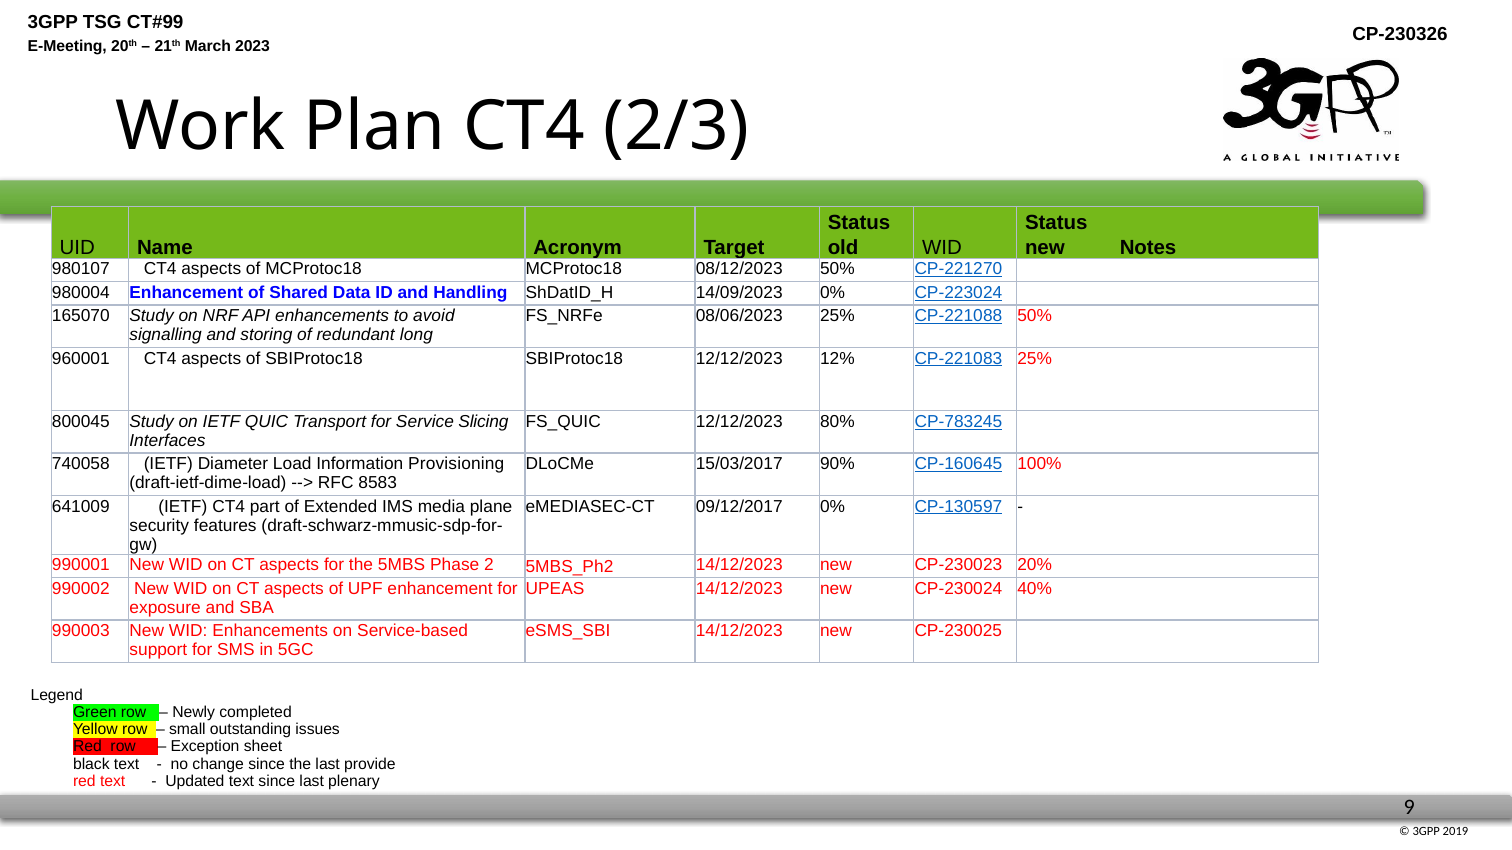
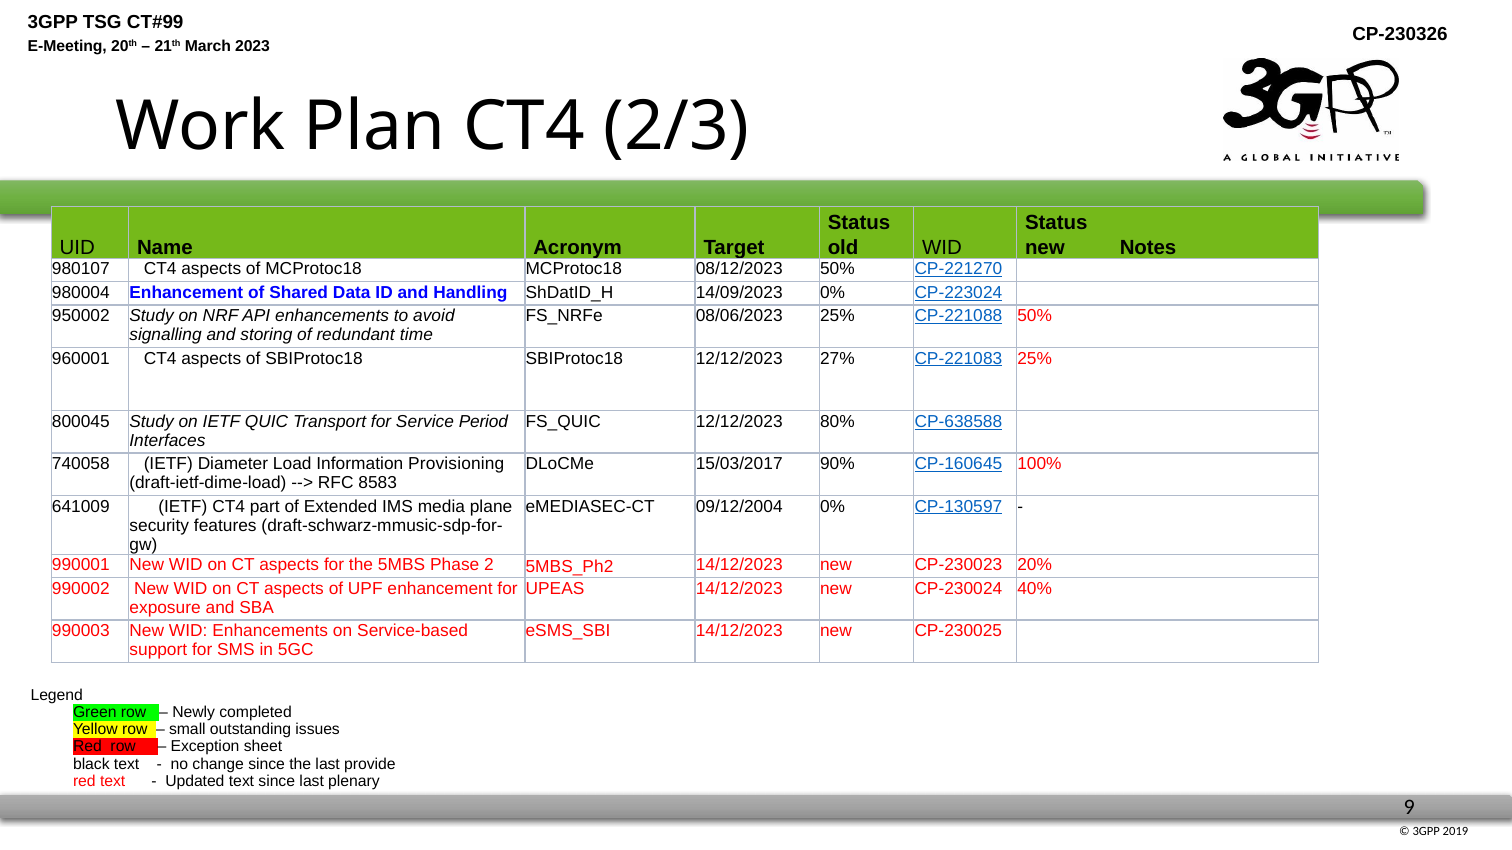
165070: 165070 -> 950002
long: long -> time
12%: 12% -> 27%
Slicing: Slicing -> Period
CP-783245: CP-783245 -> CP-638588
09/12/2017: 09/12/2017 -> 09/12/2004
